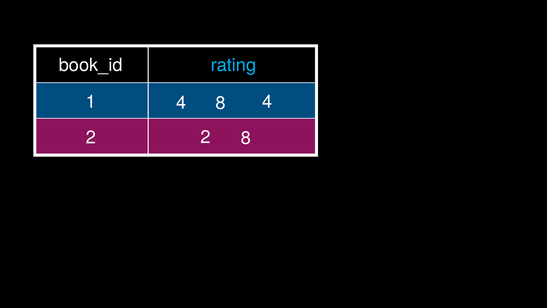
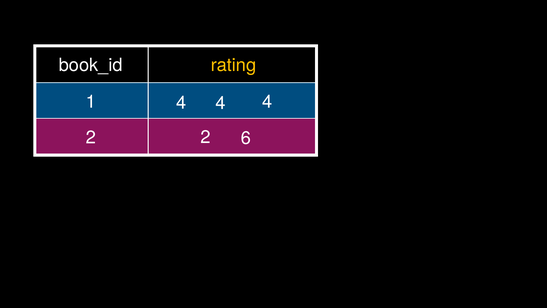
rating colour: light blue -> yellow
8 at (221, 103): 8 -> 4
2 8: 8 -> 6
